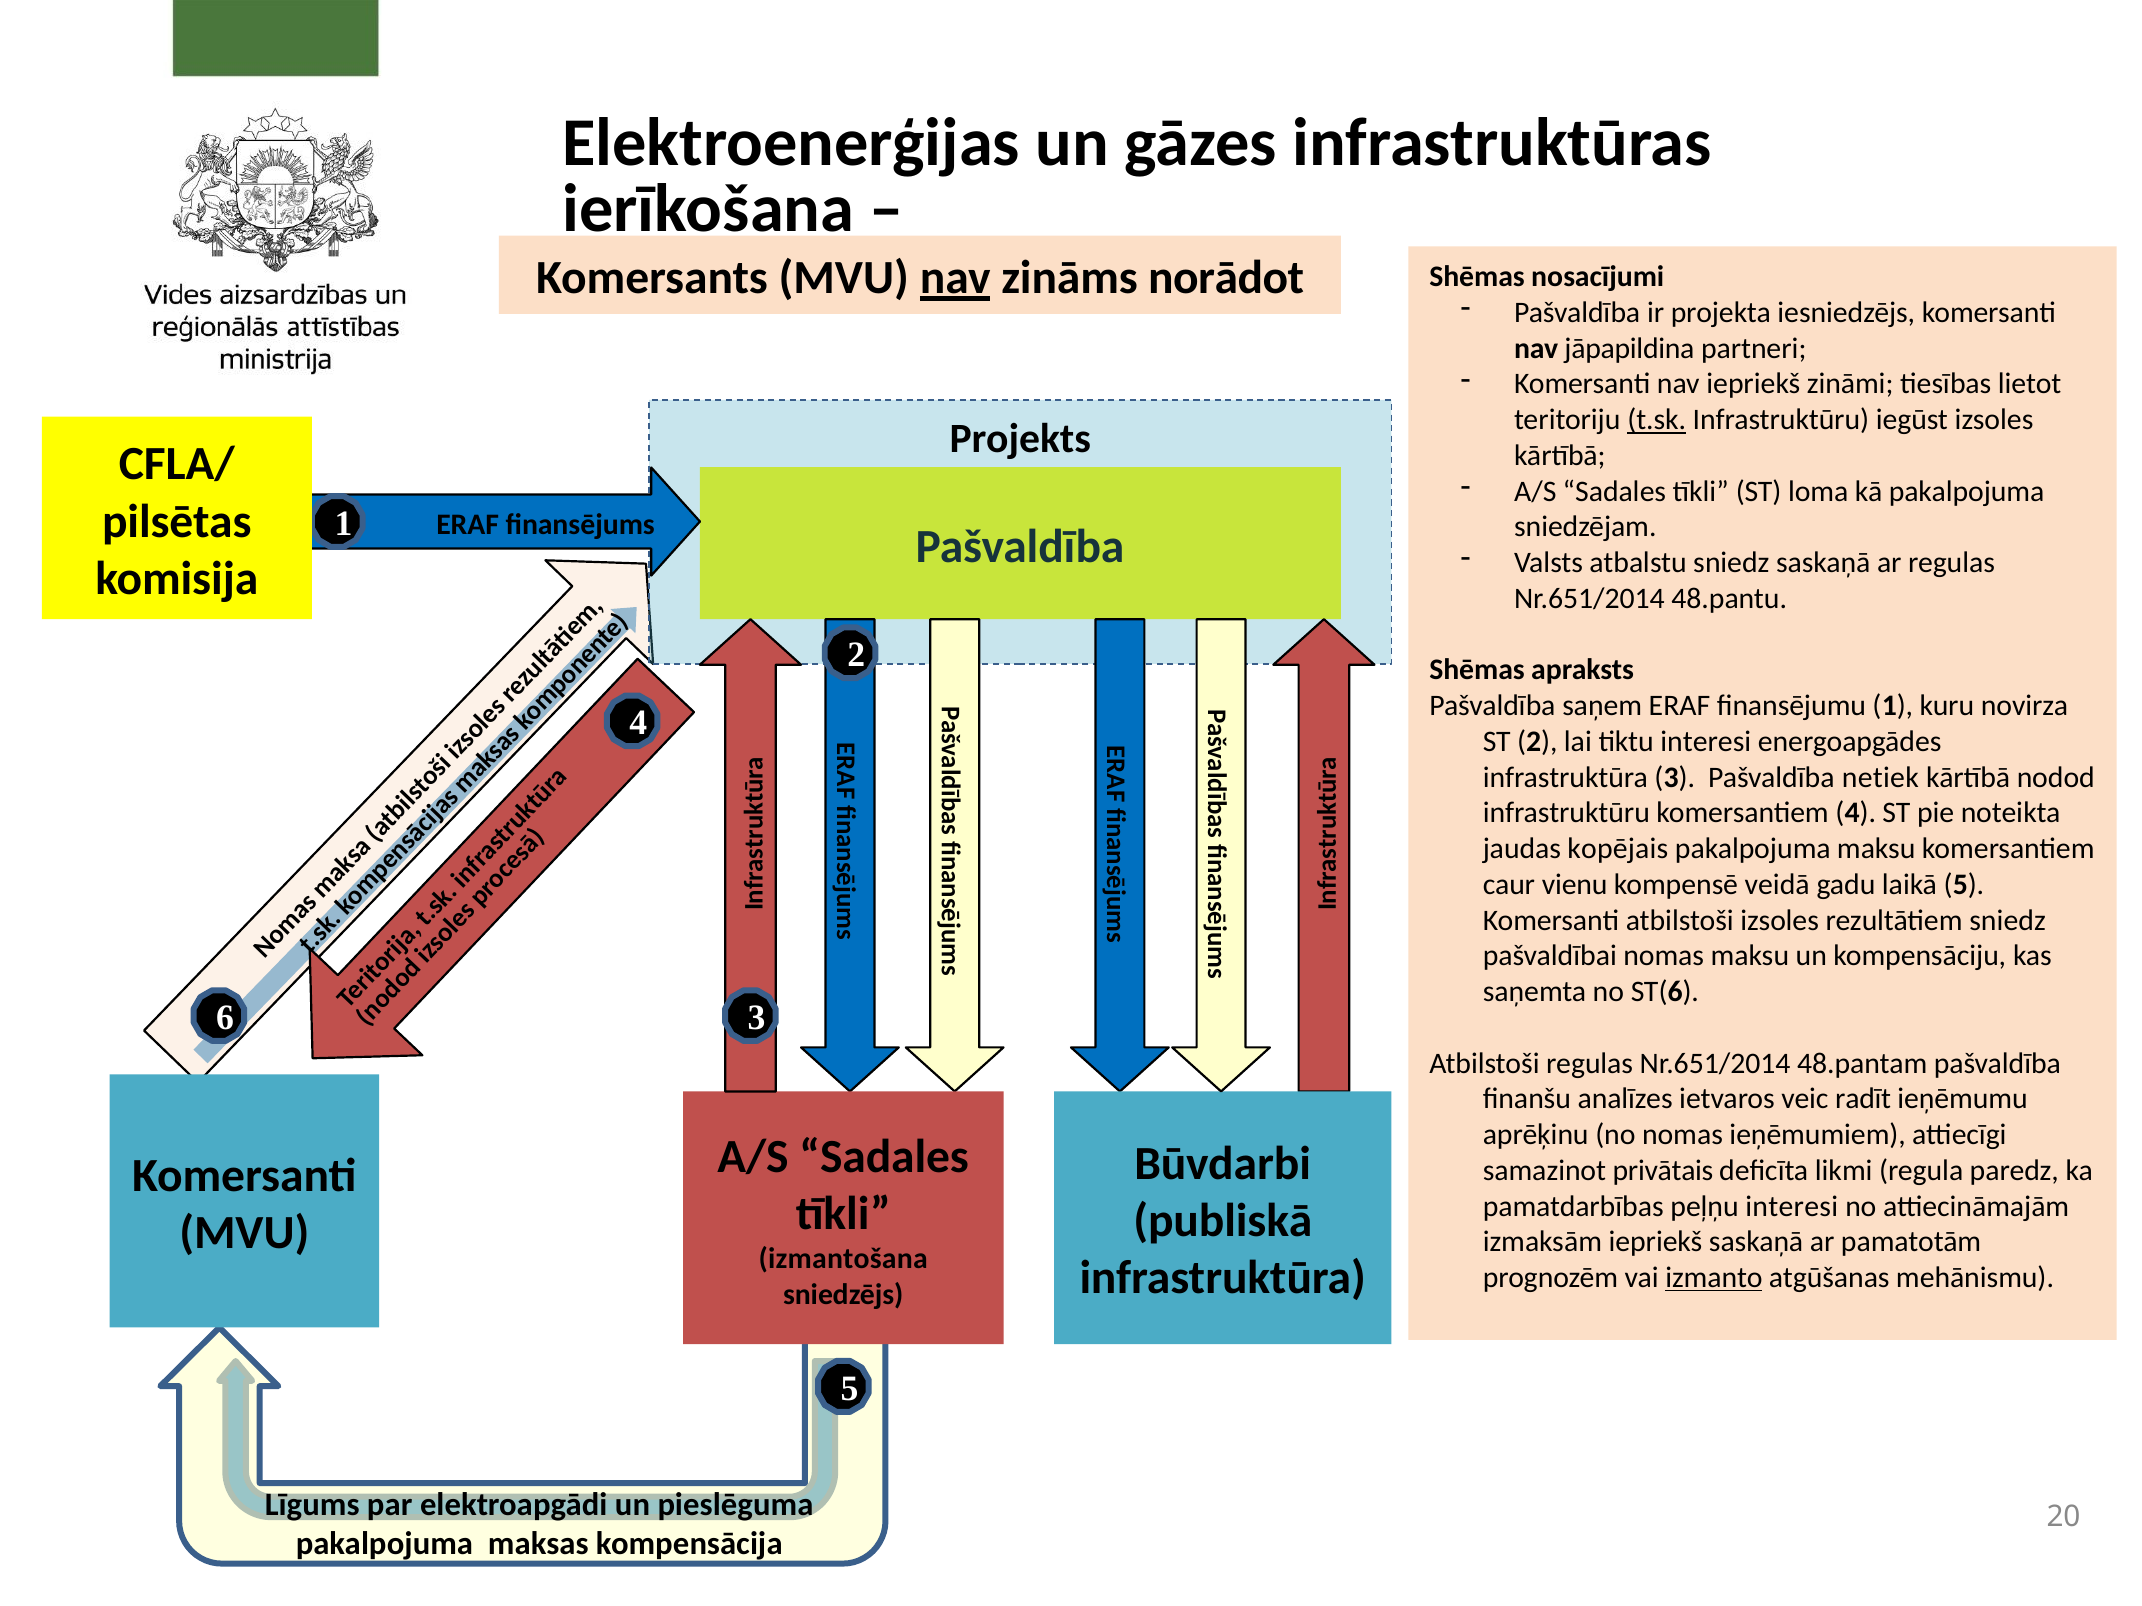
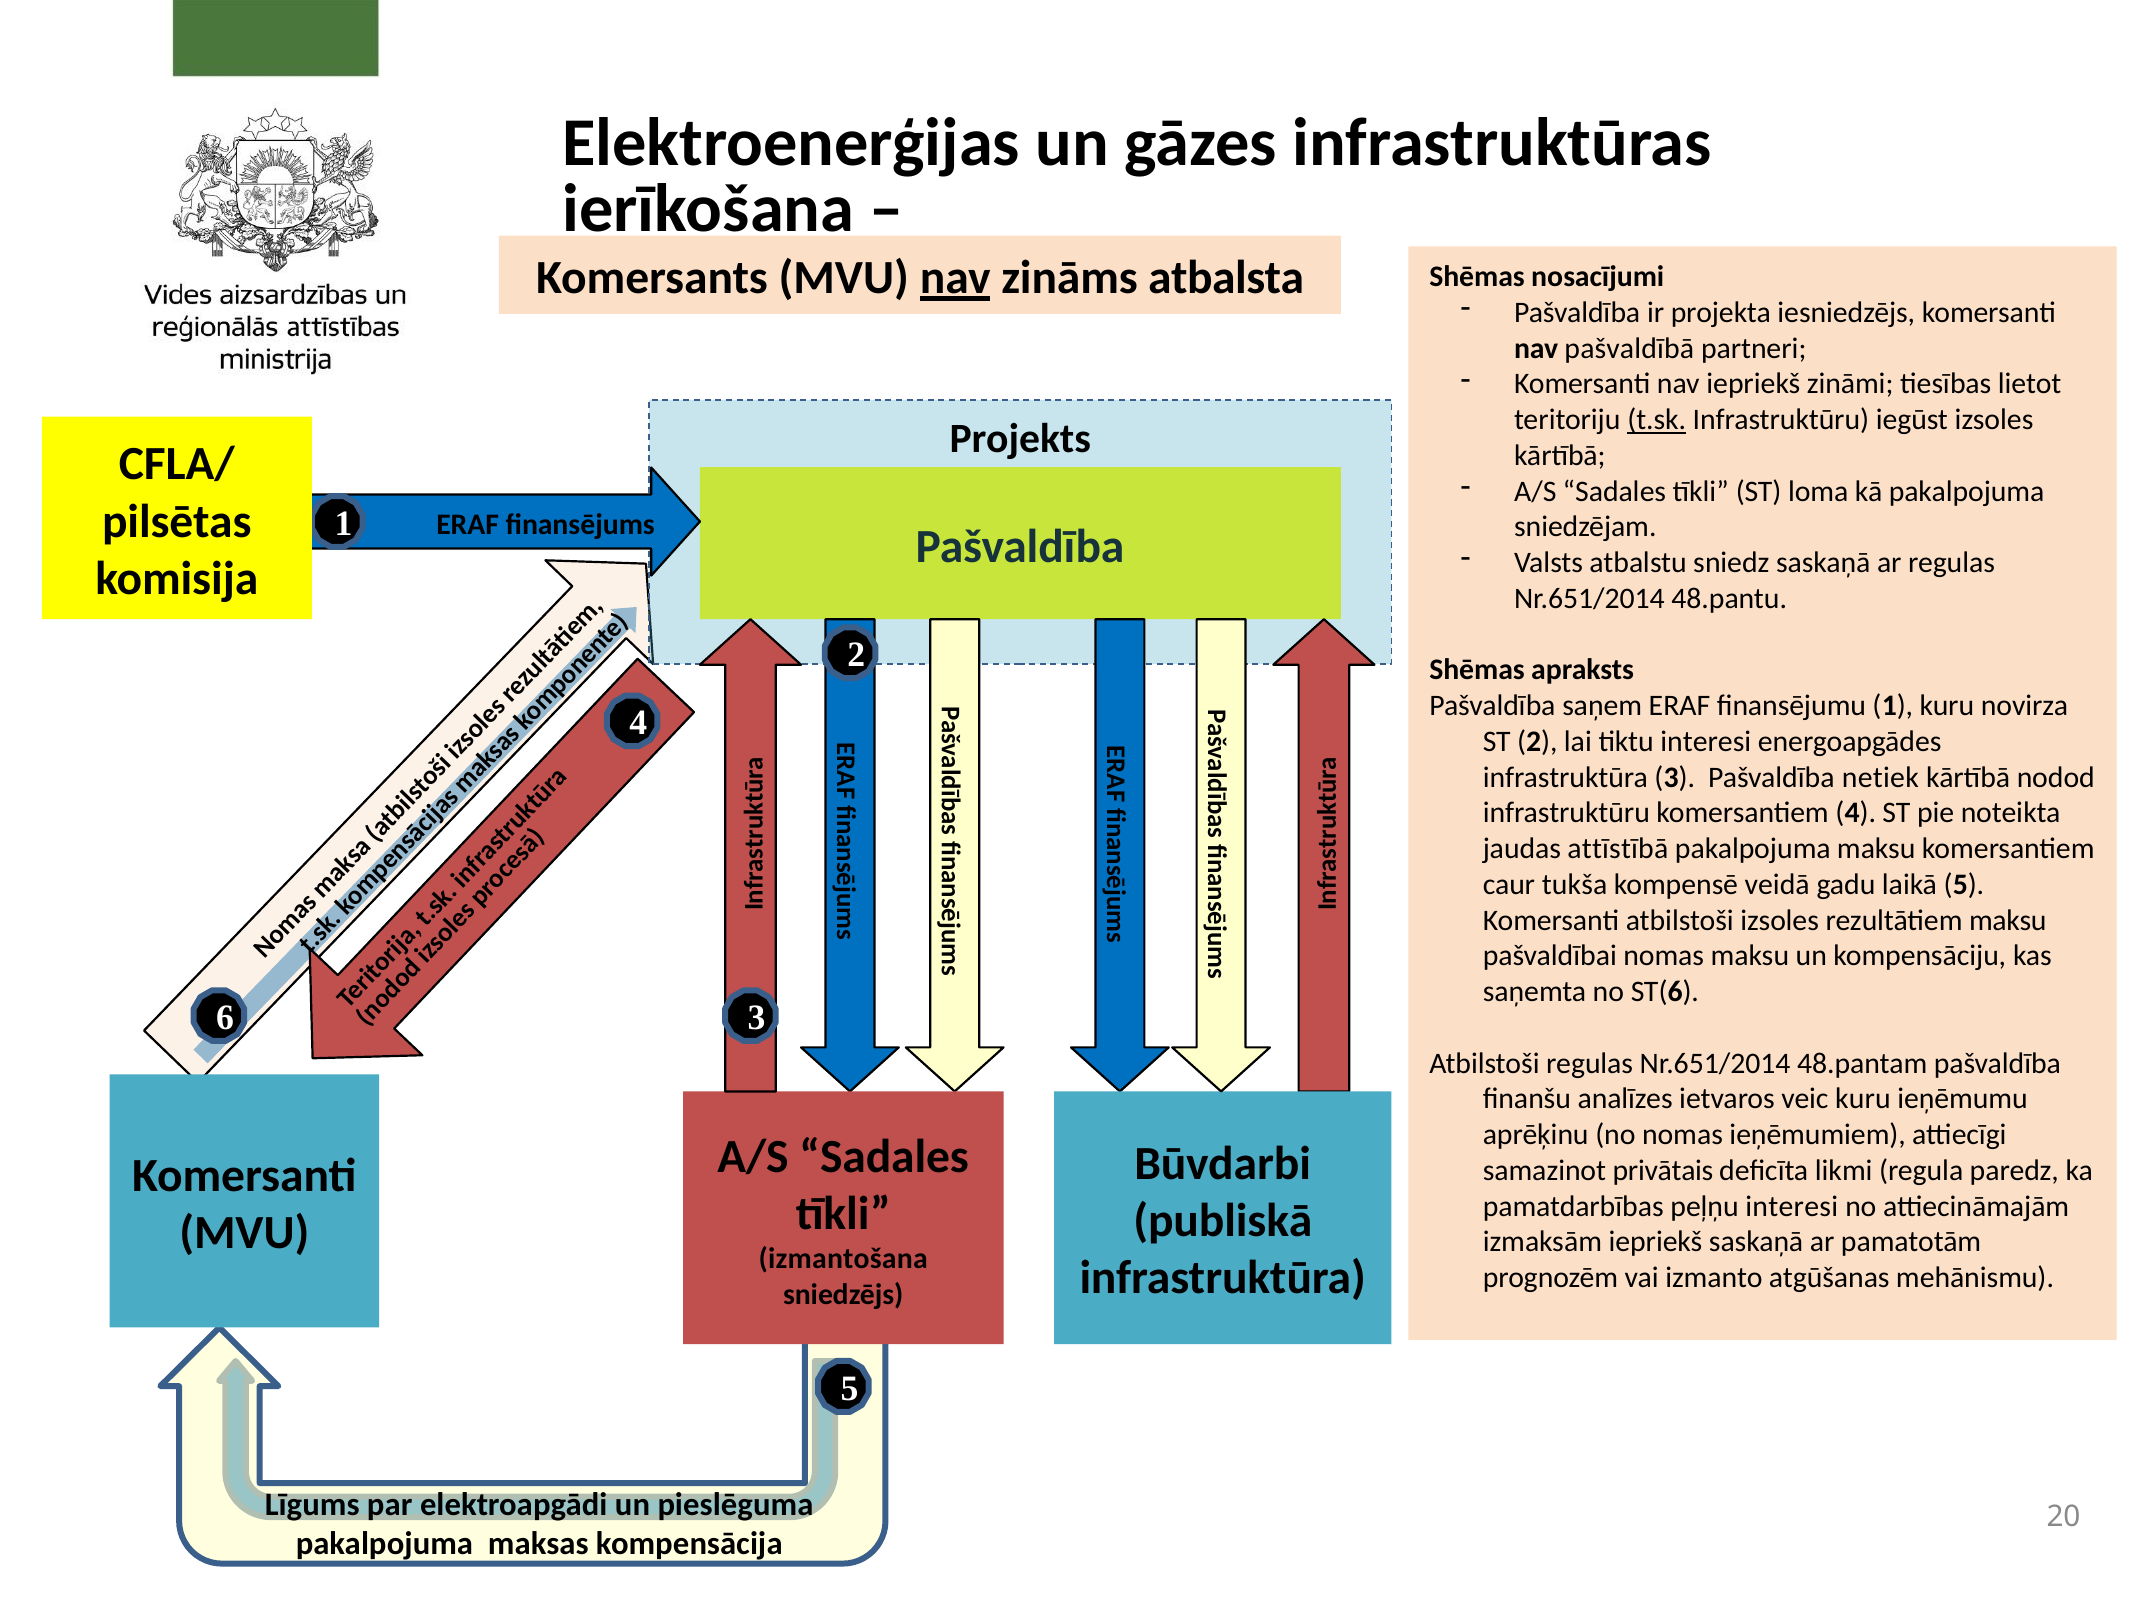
norādot: norādot -> atbalsta
jāpapildina: jāpapildina -> pašvaldībā
kopējais: kopējais -> attīstībā
vienu: vienu -> tukša
rezultātiem sniedz: sniedz -> maksu
veic radīt: radīt -> kuru
izmanto underline: present -> none
